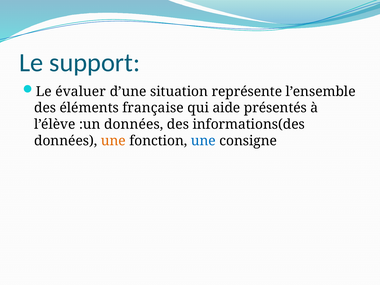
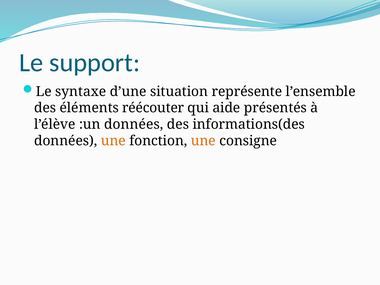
évaluer: évaluer -> syntaxe
française: française -> réécouter
une at (203, 141) colour: blue -> orange
